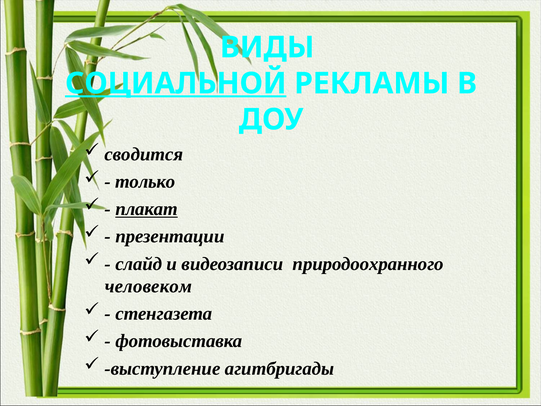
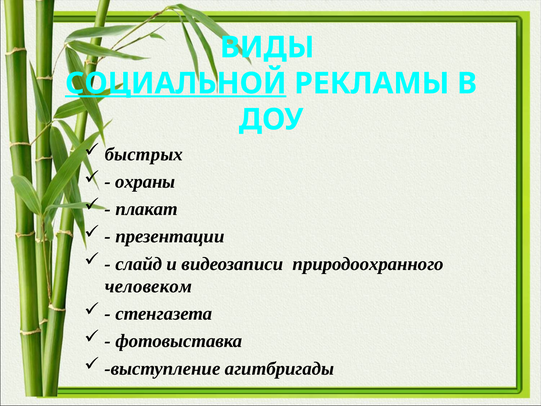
сводится: сводится -> быстрых
только: только -> охраны
плакат underline: present -> none
